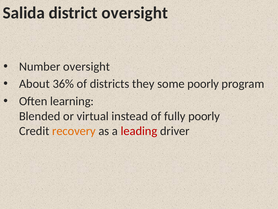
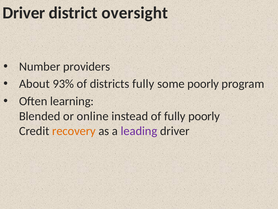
Salida at (24, 13): Salida -> Driver
Number oversight: oversight -> providers
36%: 36% -> 93%
districts they: they -> fully
virtual: virtual -> online
leading colour: red -> purple
